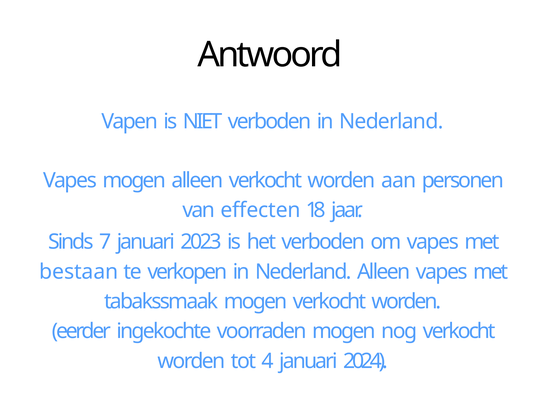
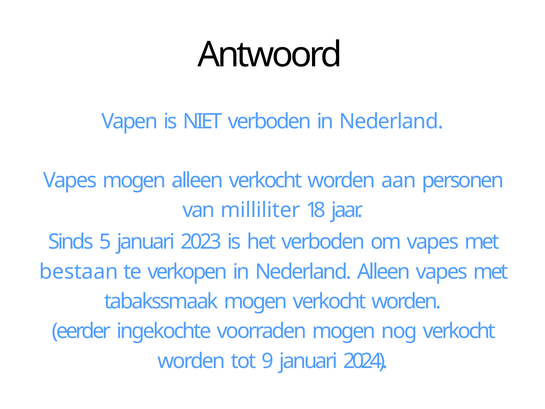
effecten: effecten -> milliliter
7: 7 -> 5
4: 4 -> 9
